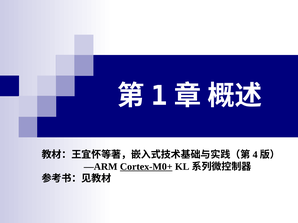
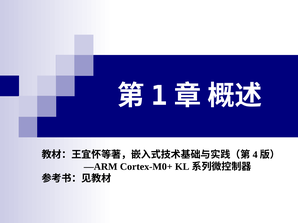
Cortex-M0+ underline: present -> none
